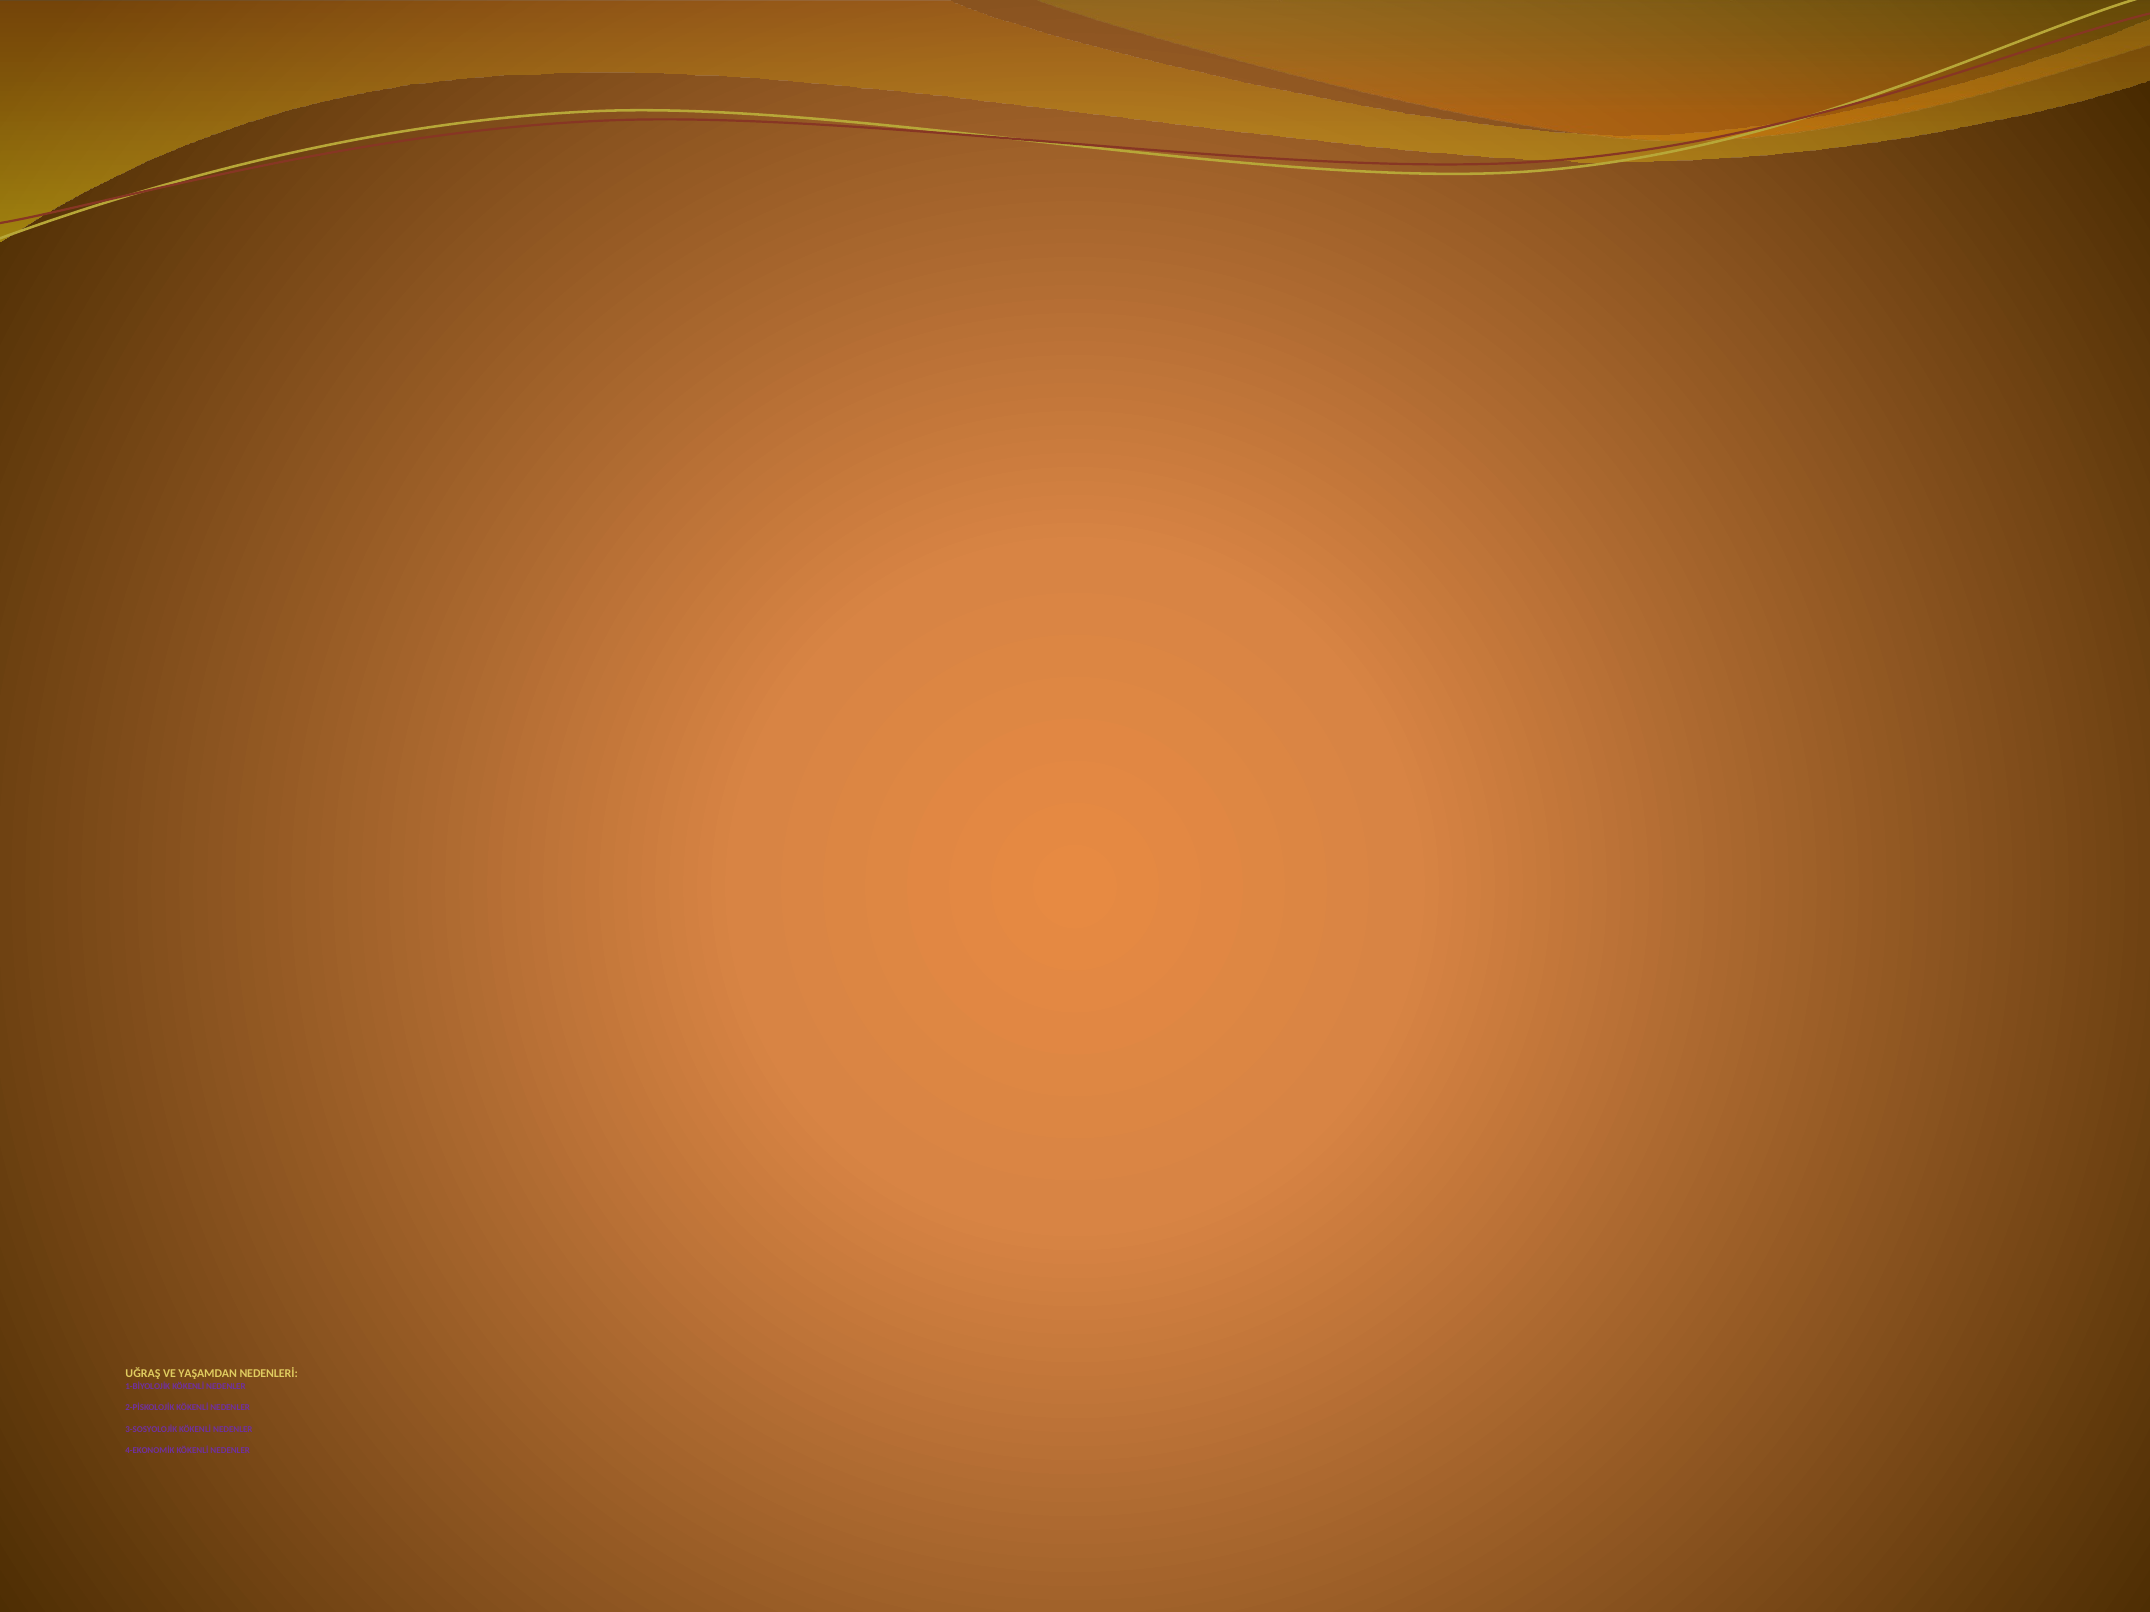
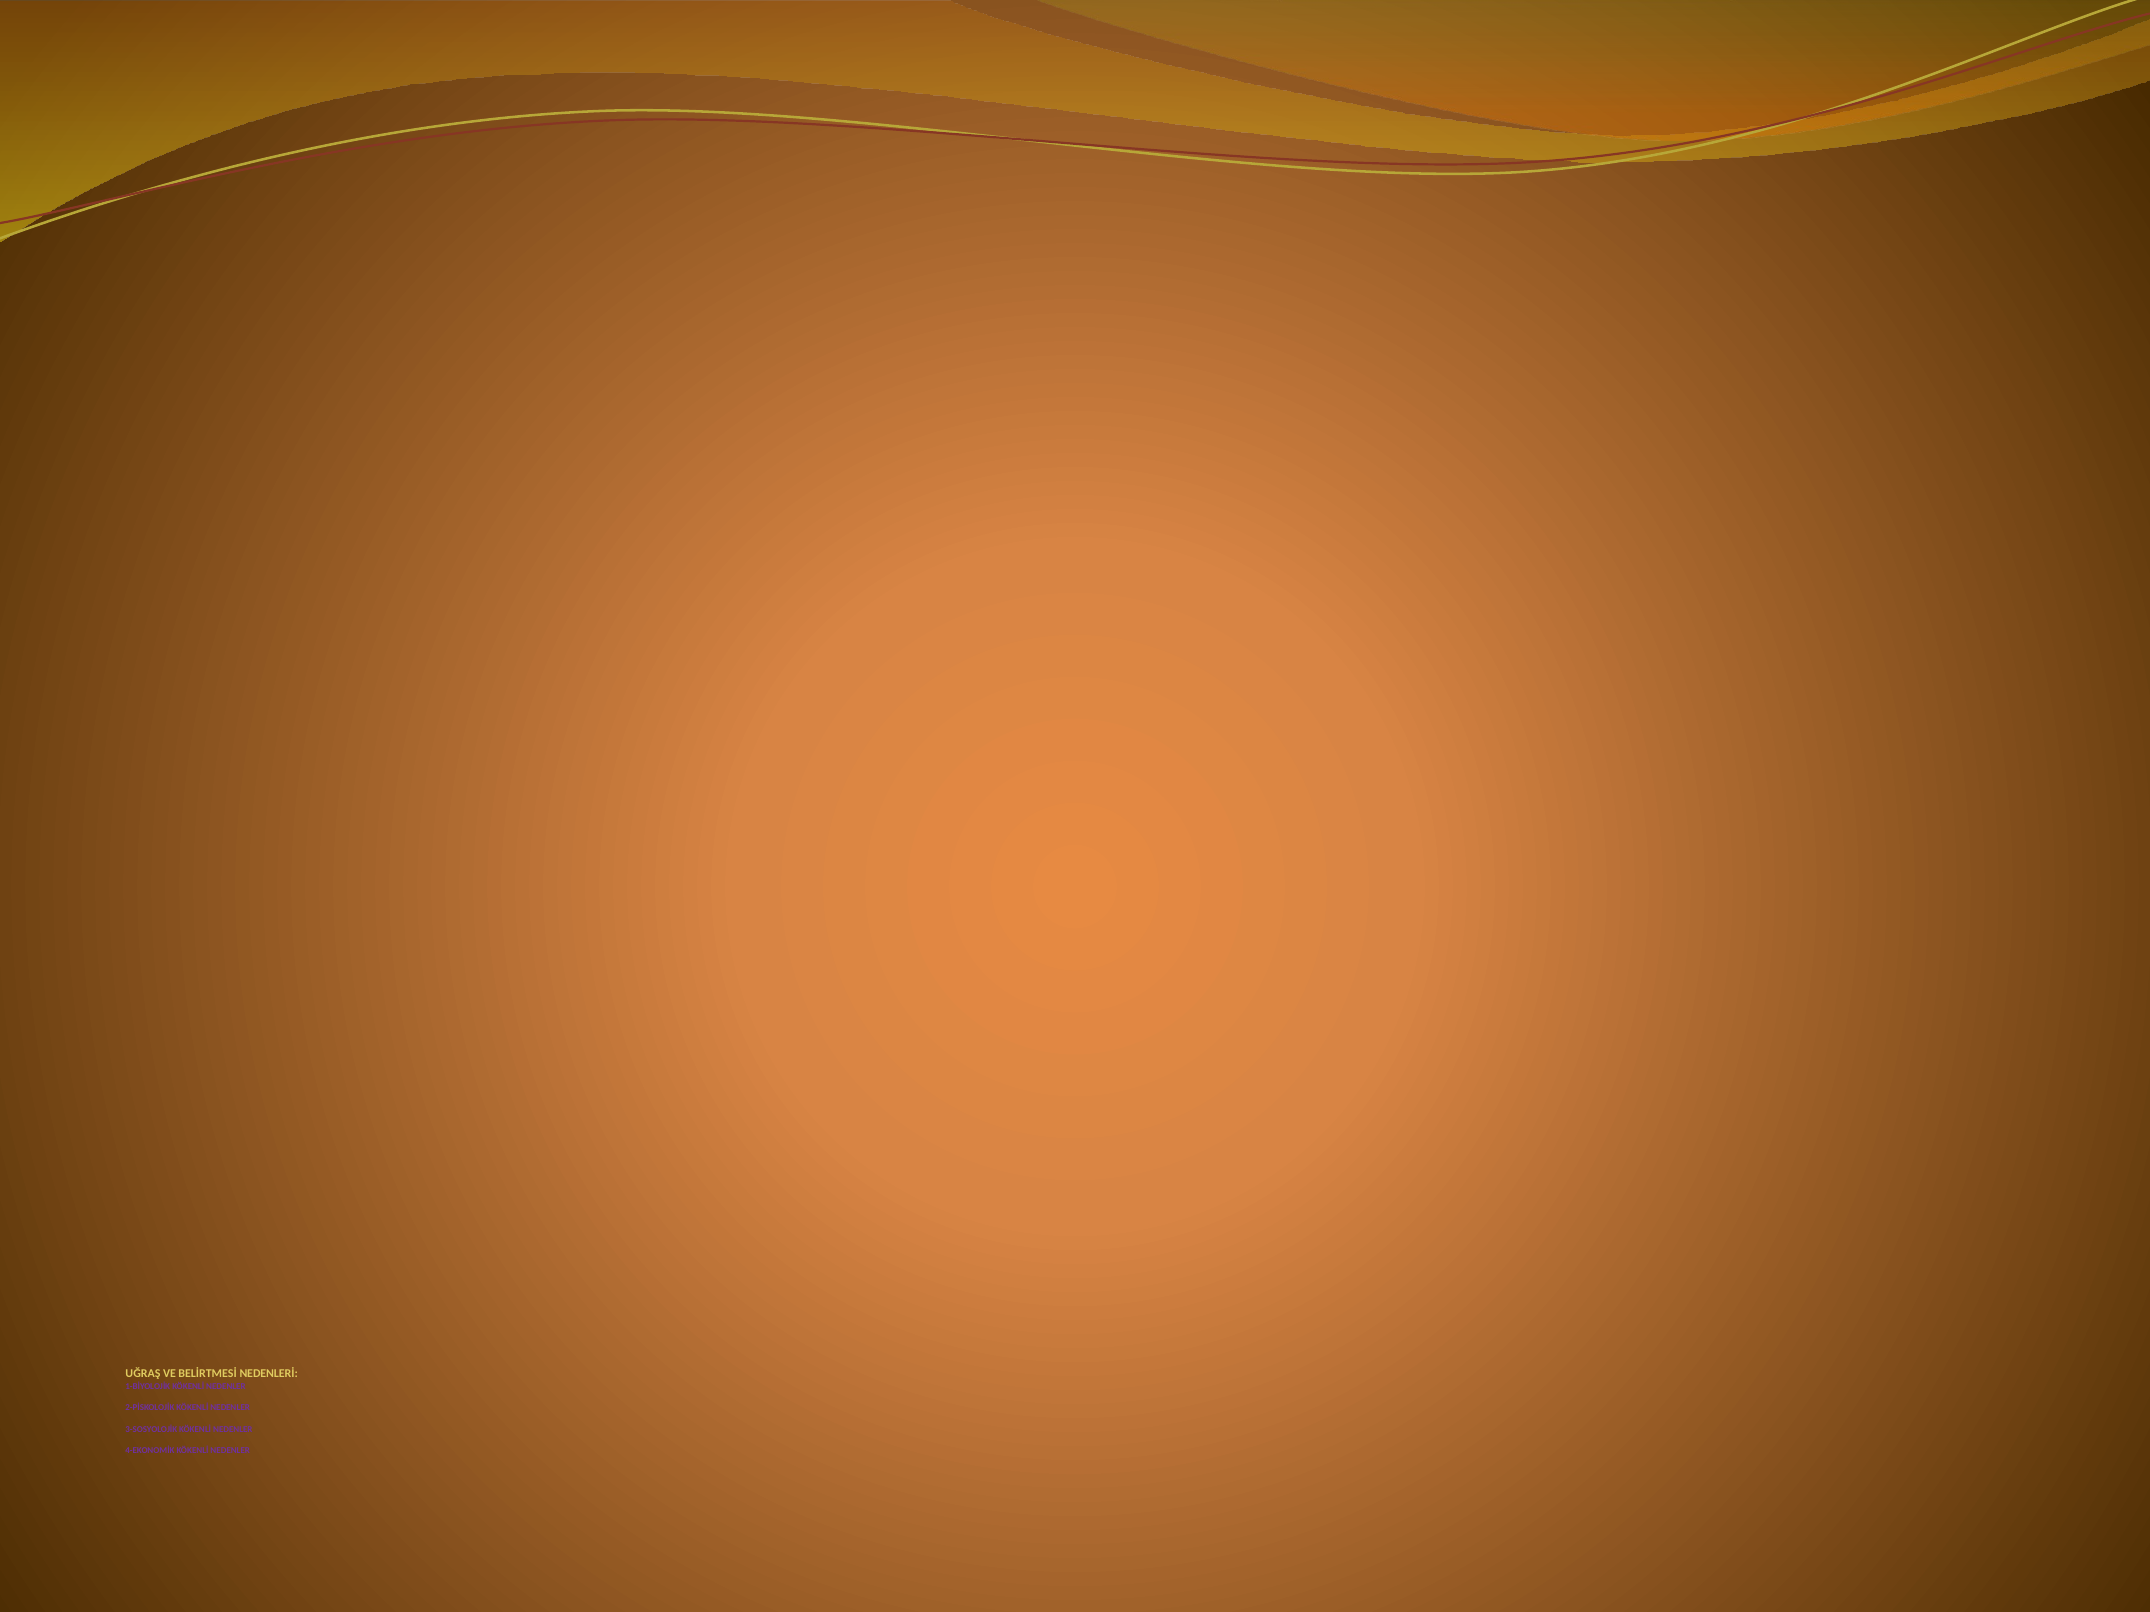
YAŞAMDAN: YAŞAMDAN -> BELİRTMESİ
